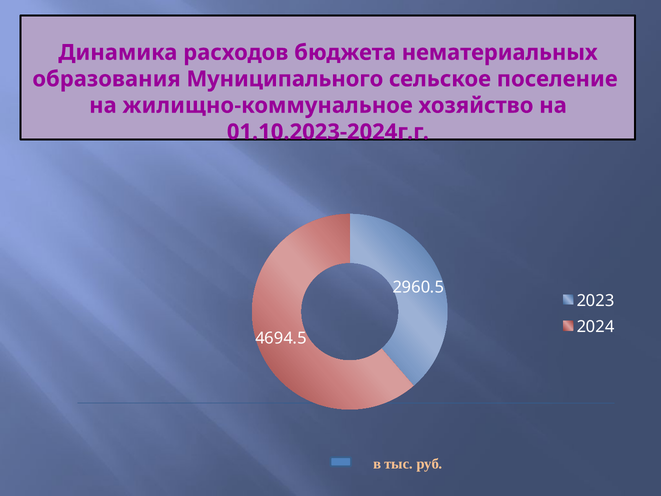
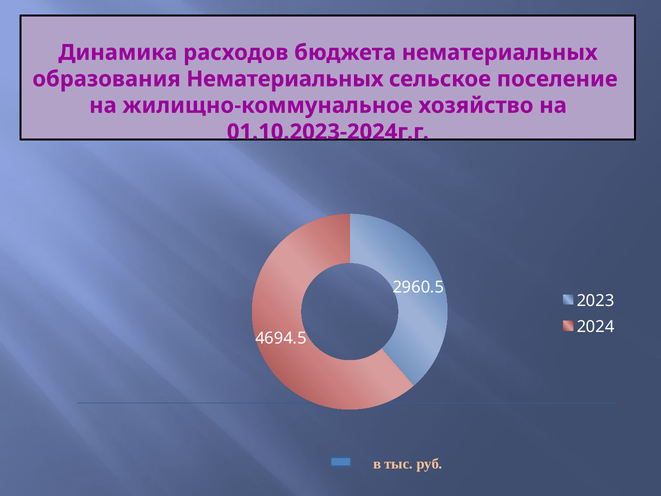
образования Муниципального: Муниципального -> Нематериальных
